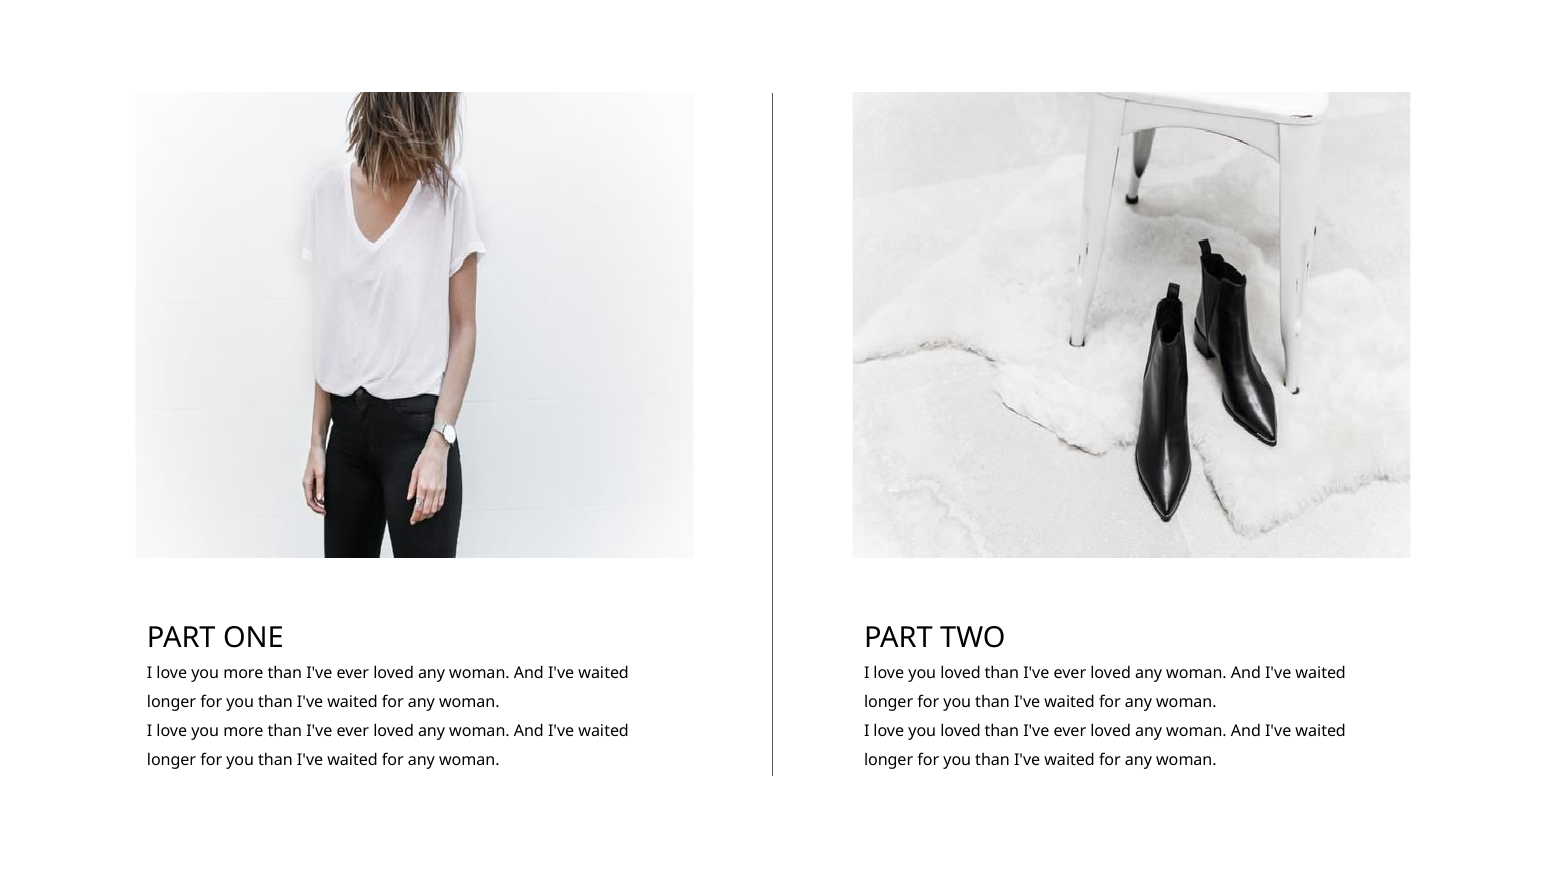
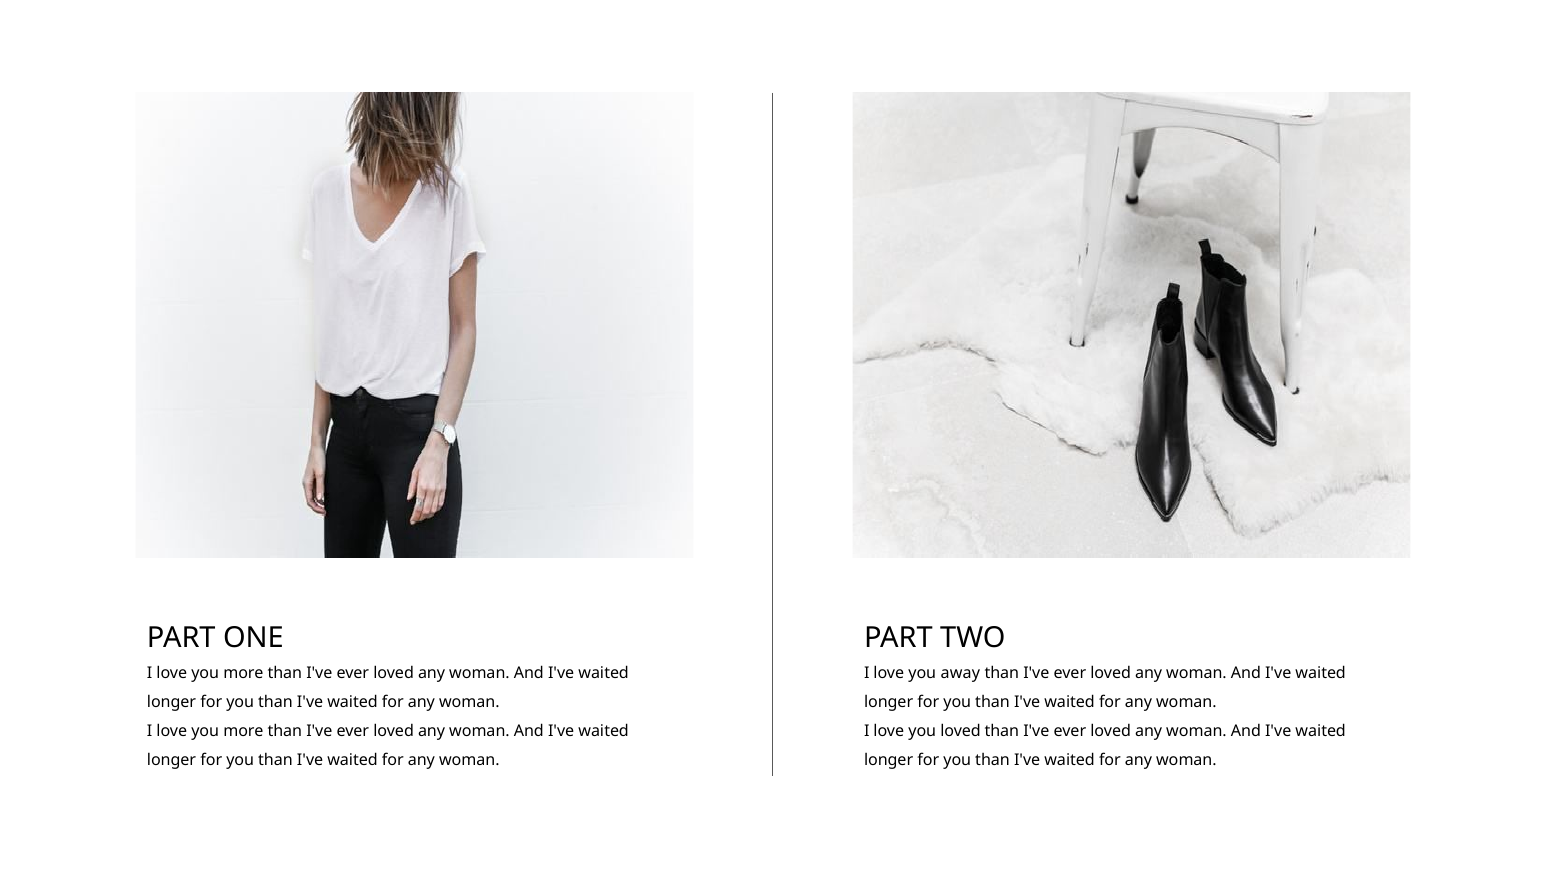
loved at (960, 674): loved -> away
